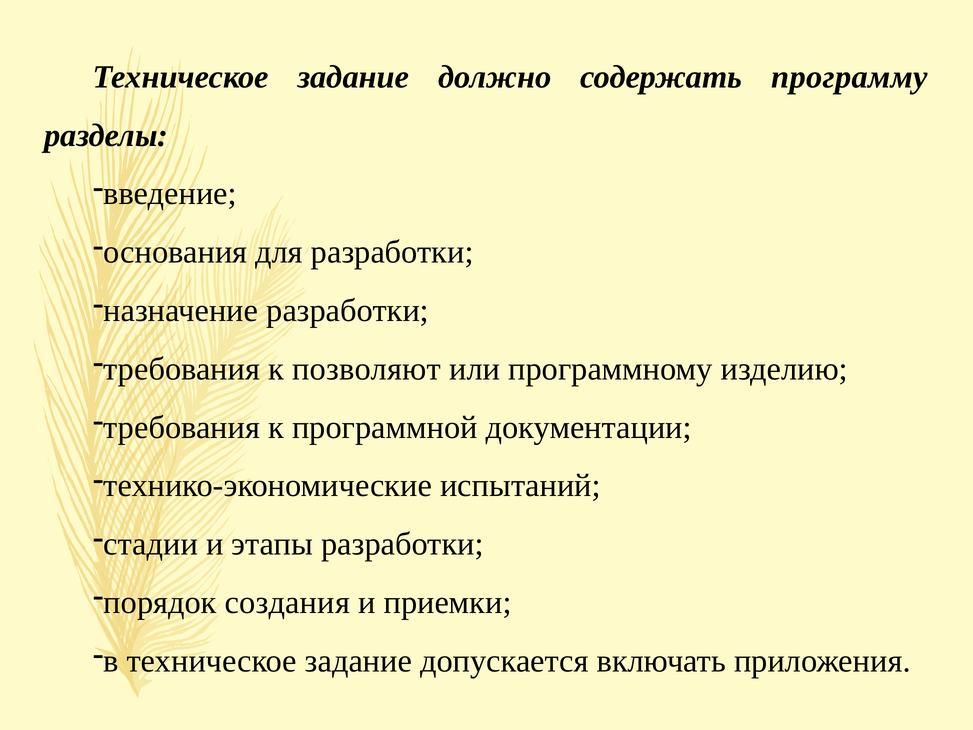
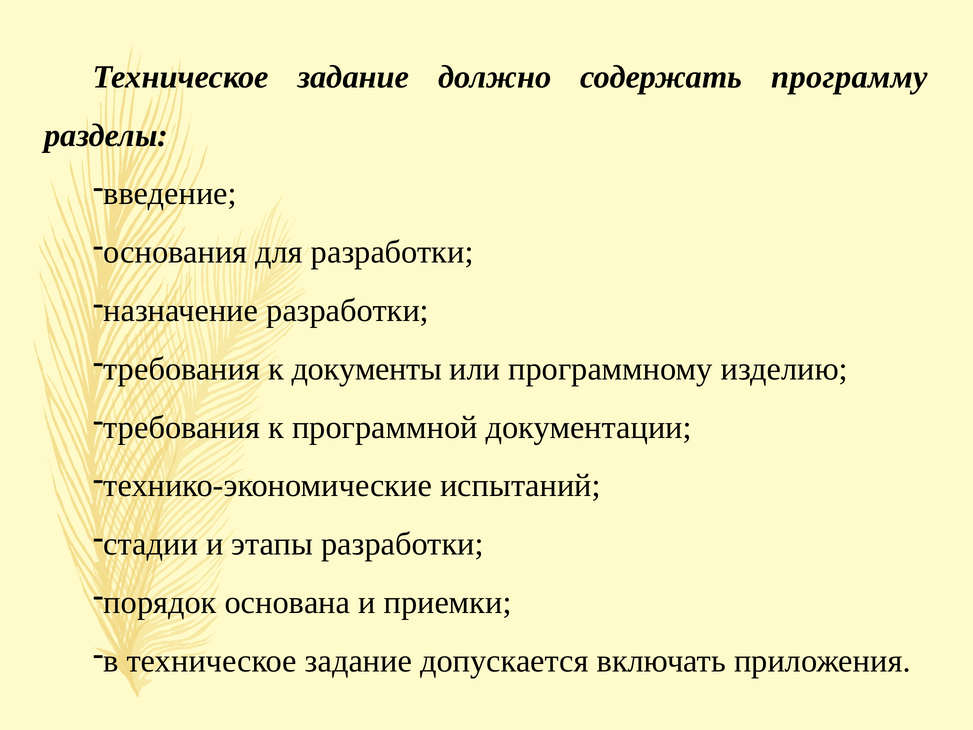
позволяют: позволяют -> документы
создания: создания -> основана
